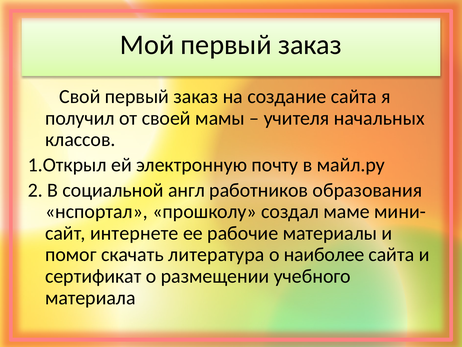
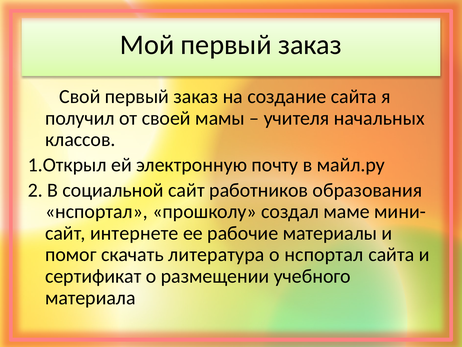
социальной англ: англ -> сайт
о наиболее: наиболее -> нспортал
